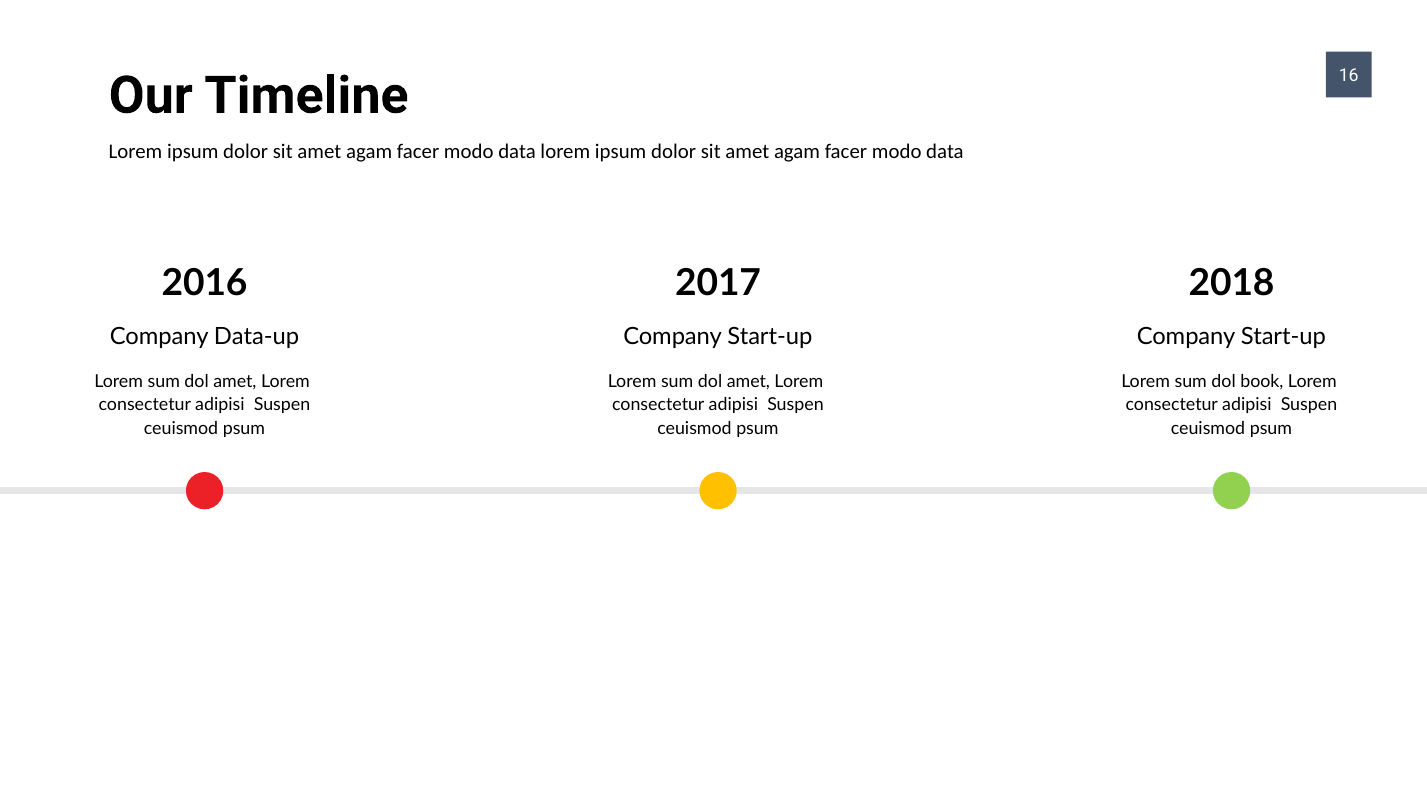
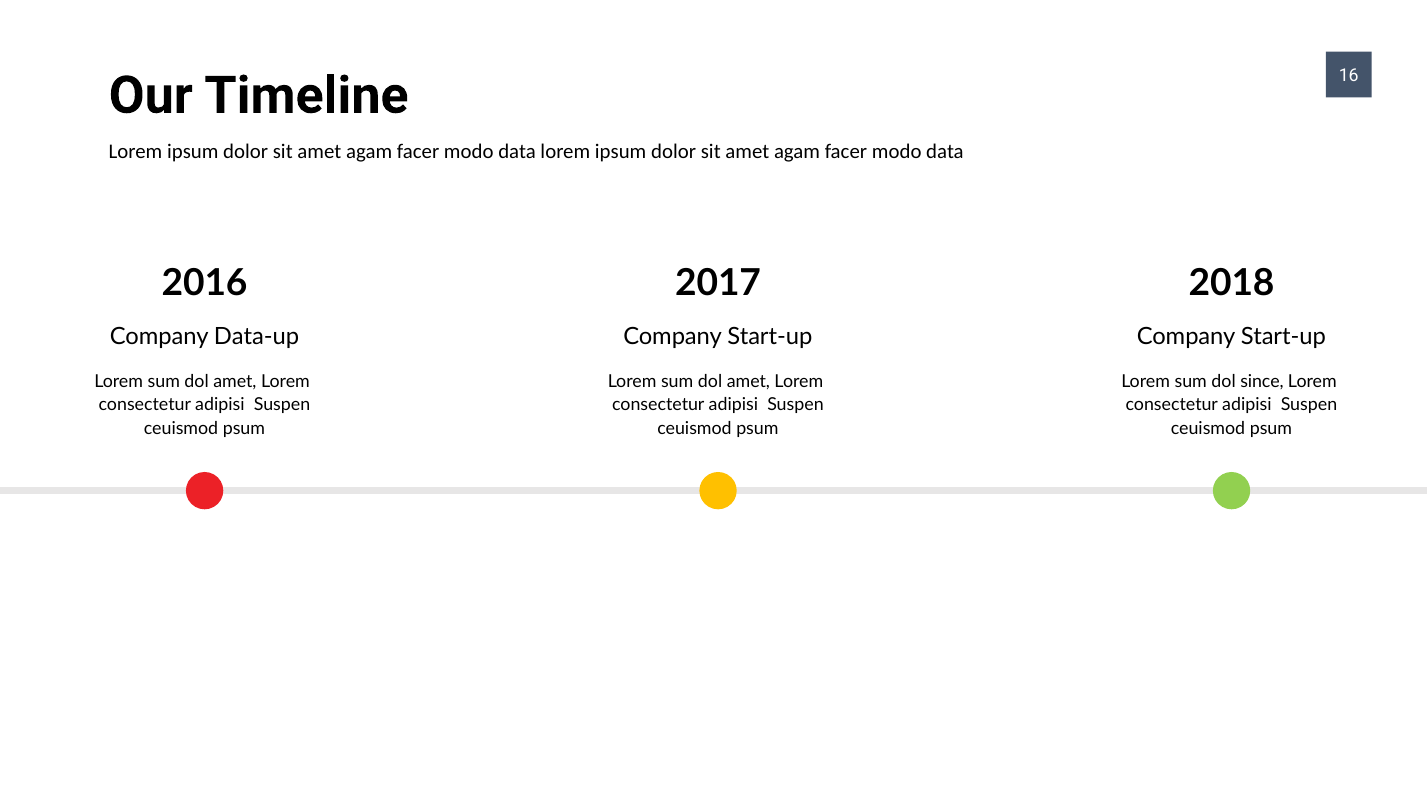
book: book -> since
